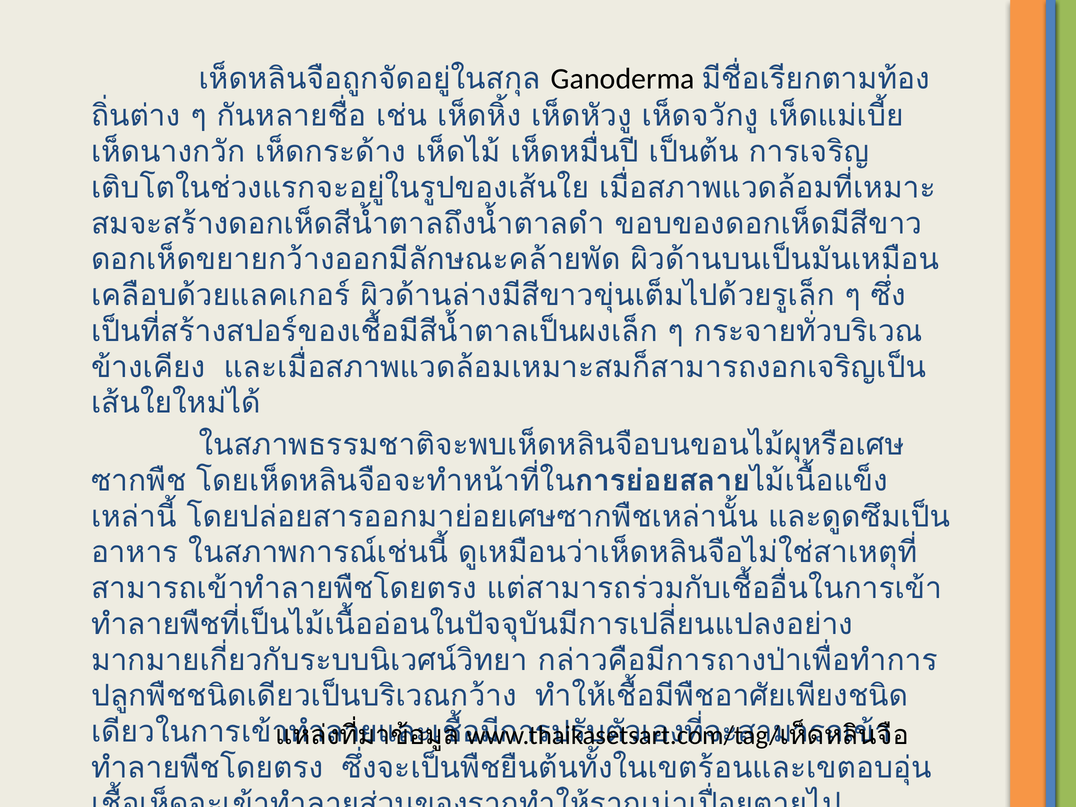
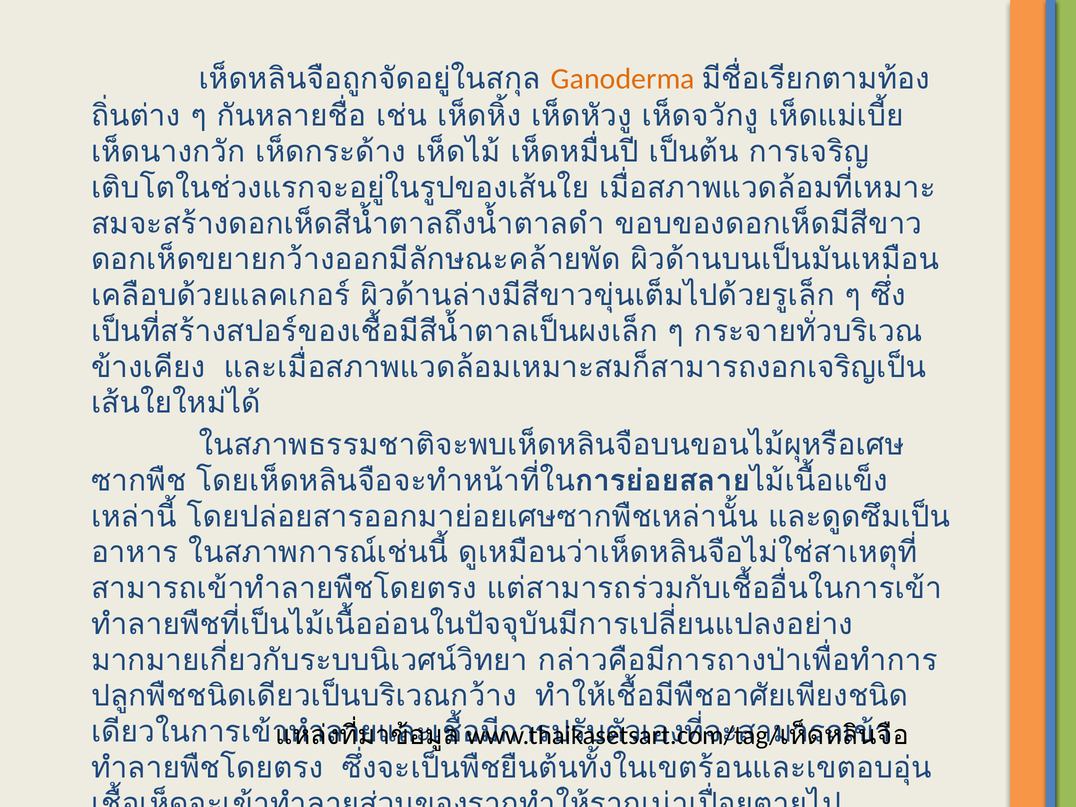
Ganoderma colour: black -> orange
